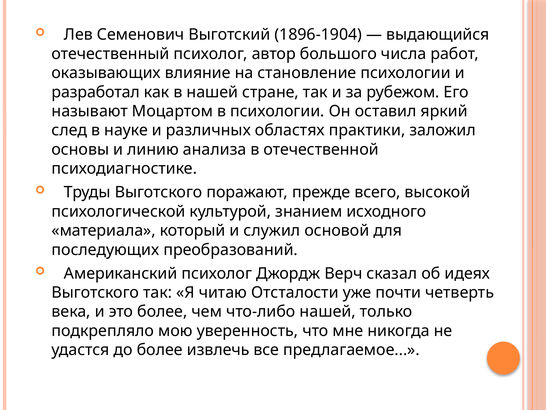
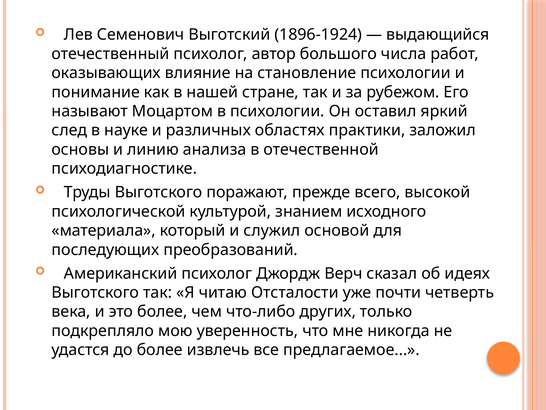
1896-1904: 1896-1904 -> 1896-1924
разработал: разработал -> понимание
что-либо нашей: нашей -> других
